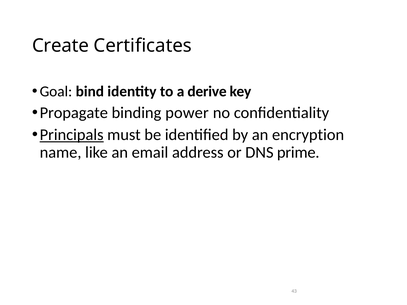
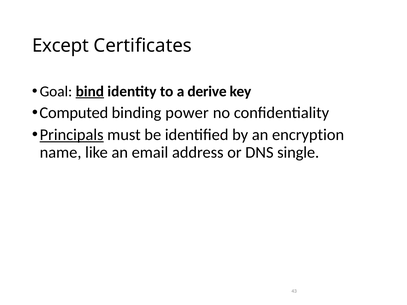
Create: Create -> Except
bind underline: none -> present
Propagate: Propagate -> Computed
prime: prime -> single
